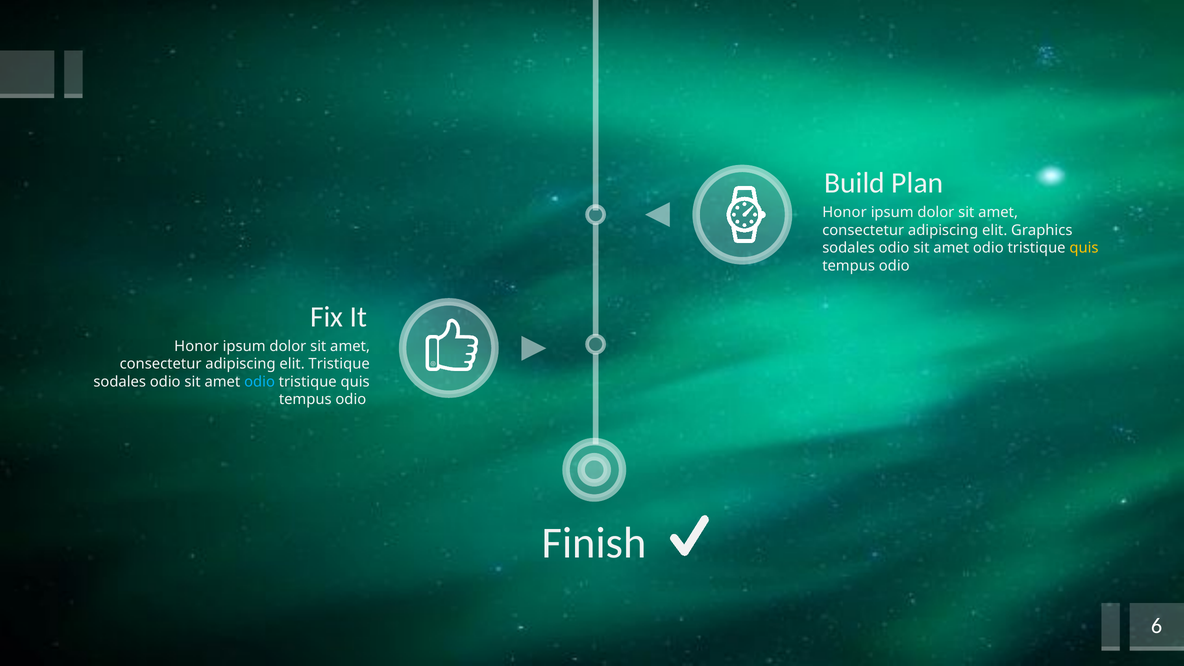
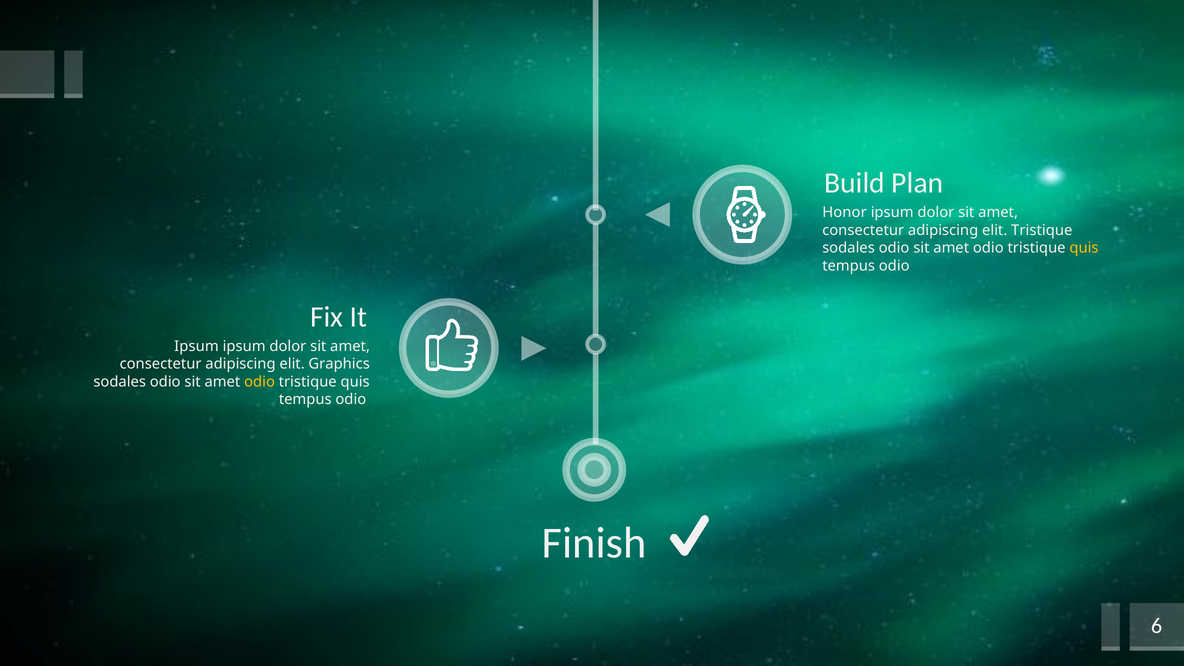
elit Graphics: Graphics -> Tristique
Honor at (196, 346): Honor -> Ipsum
elit Tristique: Tristique -> Graphics
odio at (260, 382) colour: light blue -> yellow
